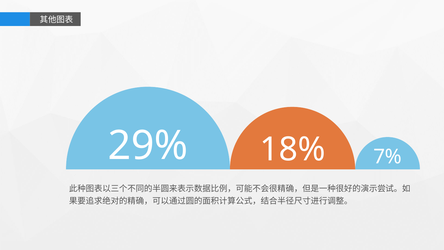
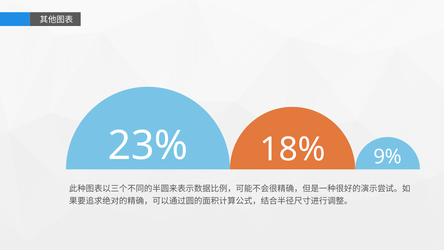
29%: 29% -> 23%
7%: 7% -> 9%
